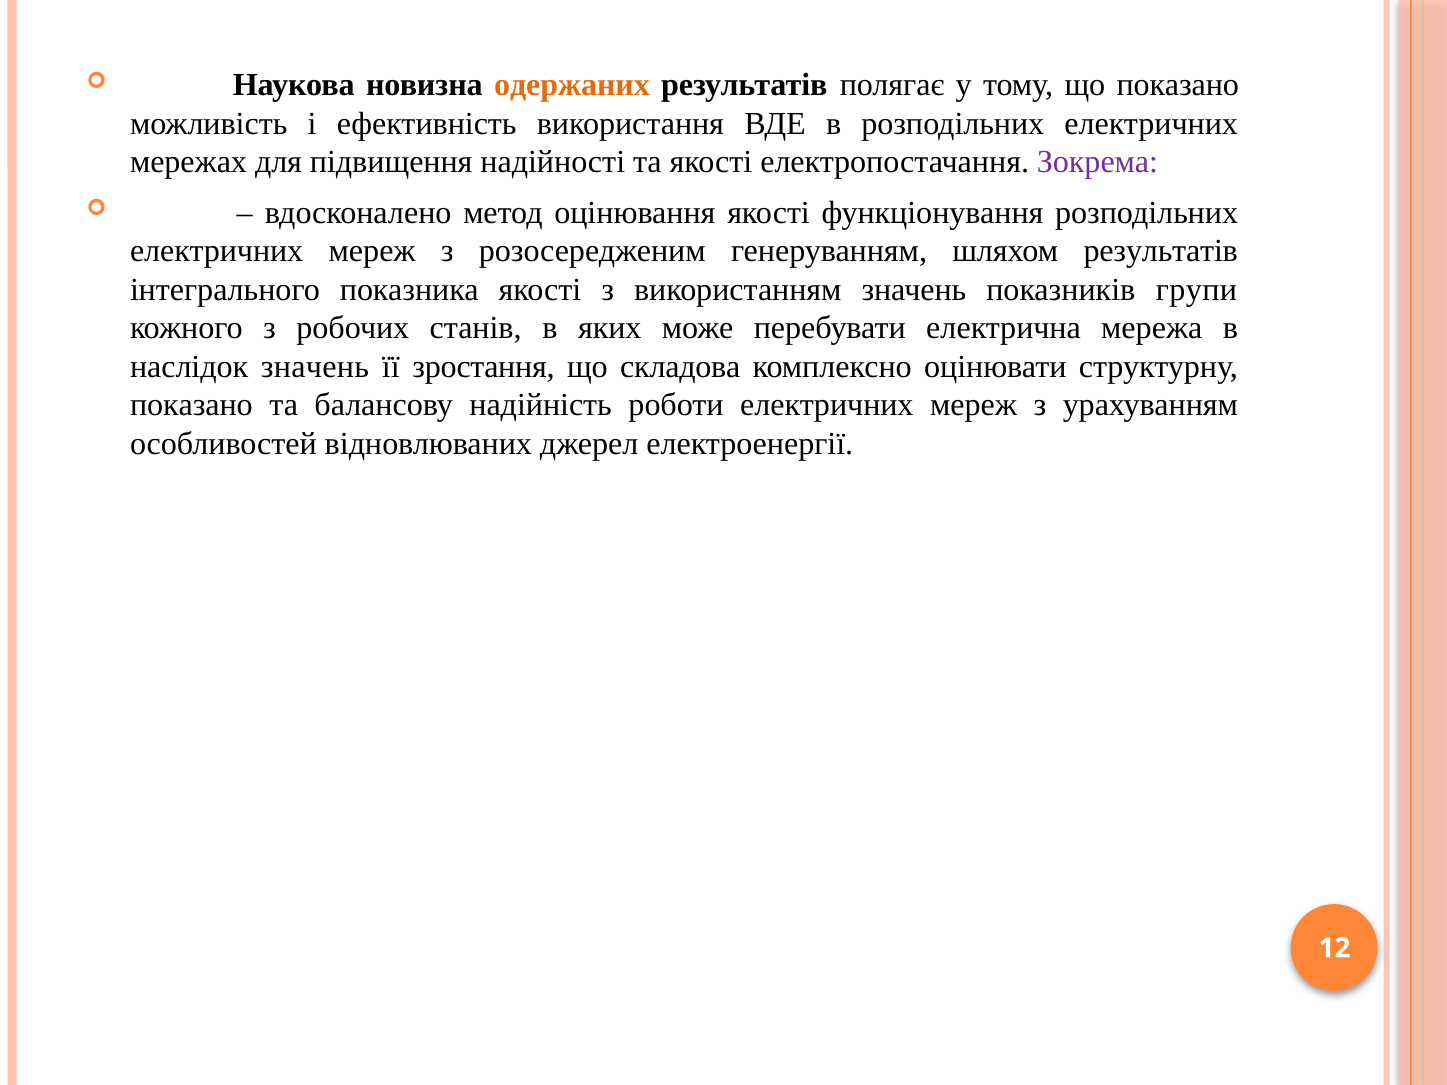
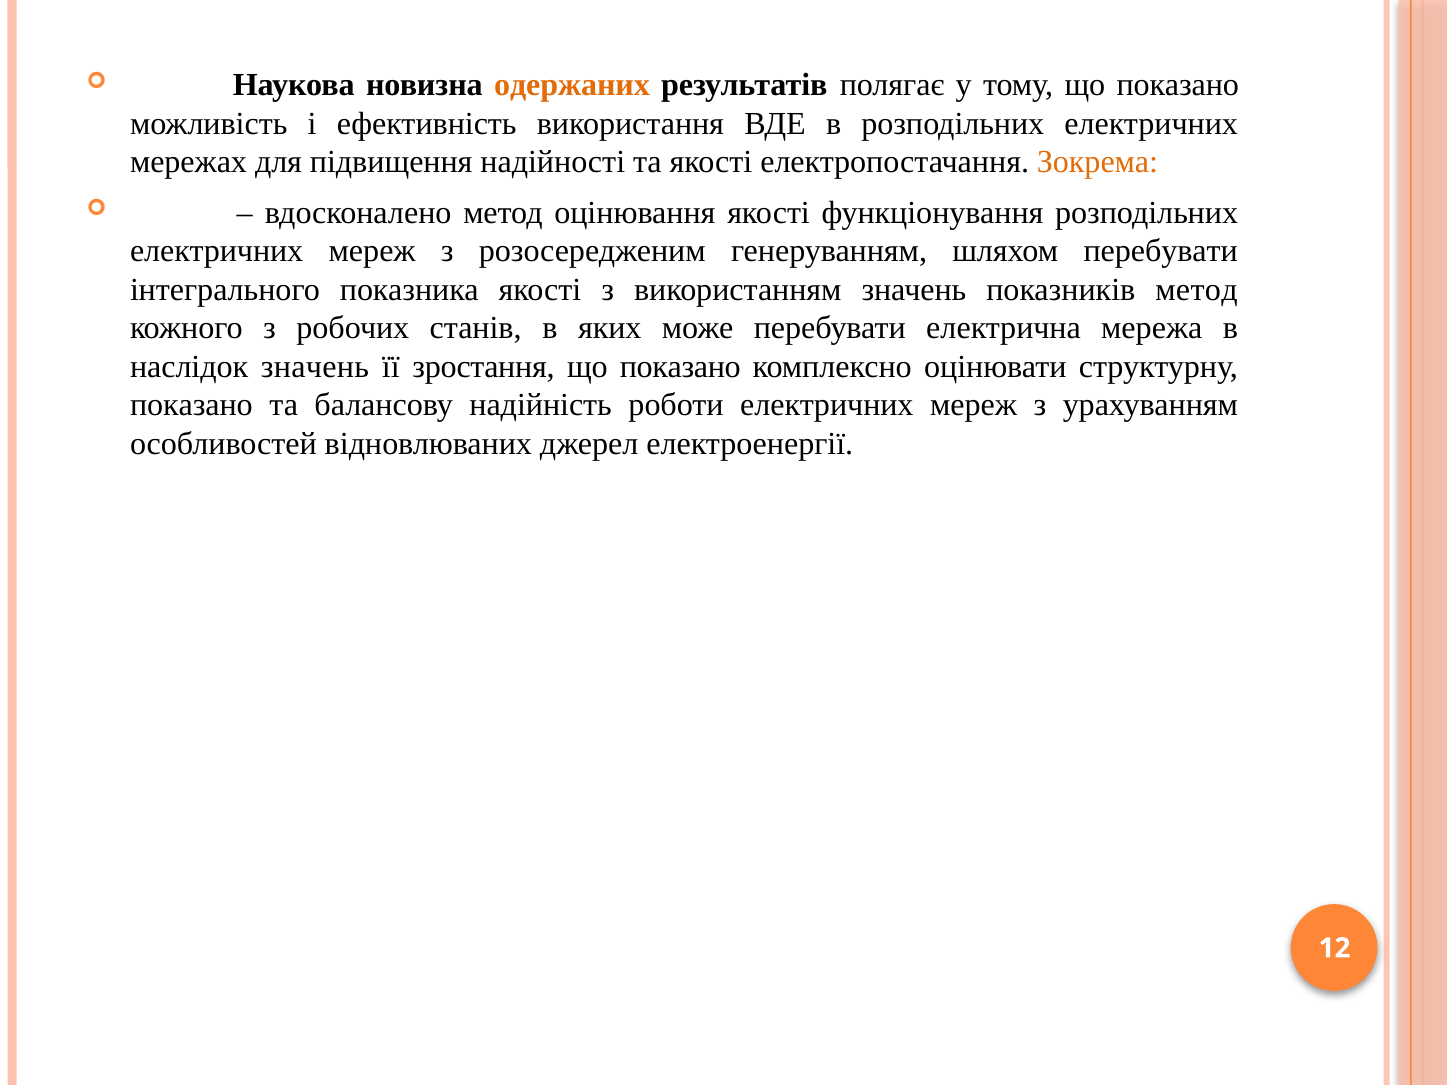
Зокрема colour: purple -> orange
шляхом результатів: результатів -> перебувати
показників групи: групи -> метод
складова at (680, 367): складова -> показано
